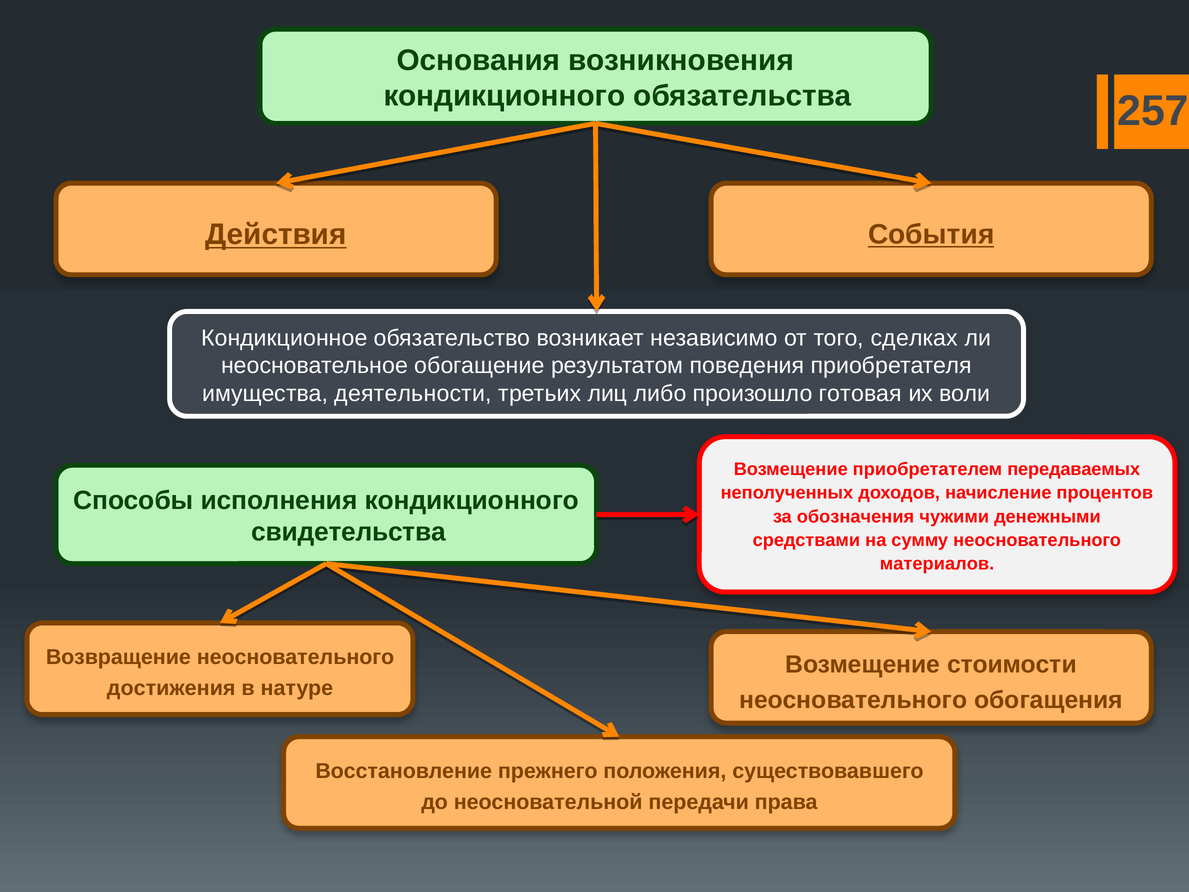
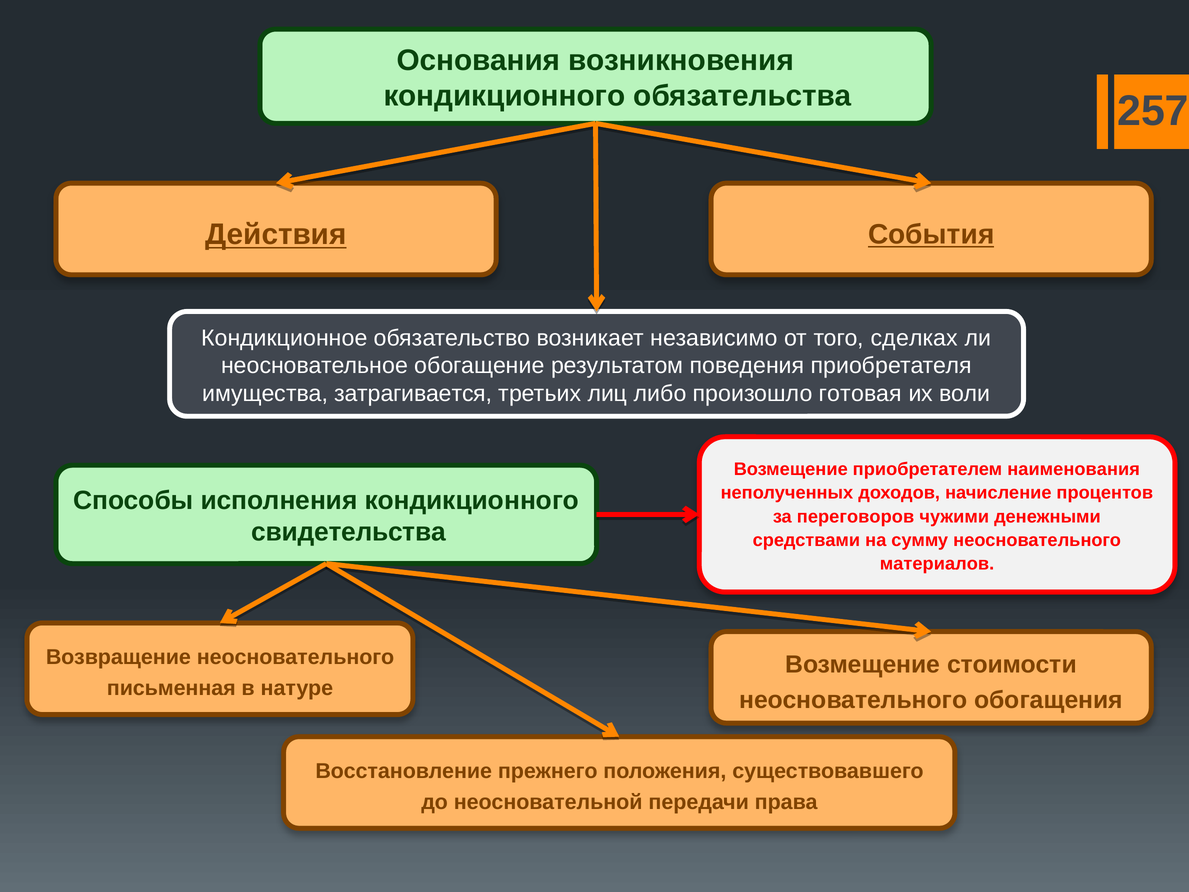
деятельности: деятельности -> затрагивается
передаваемых: передаваемых -> наименования
обозначения: обозначения -> переговоров
достижения: достижения -> письменная
